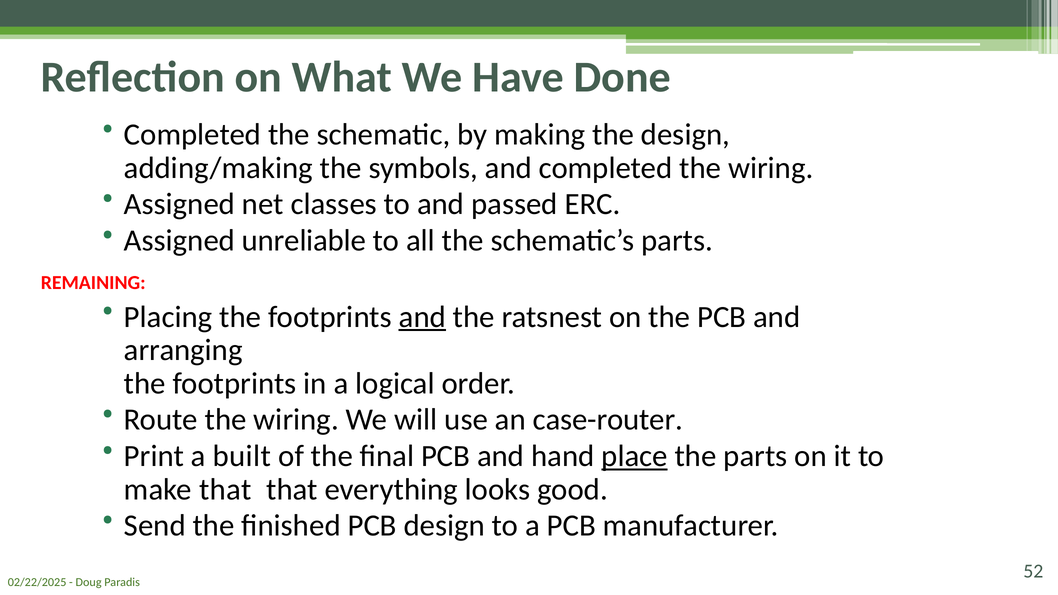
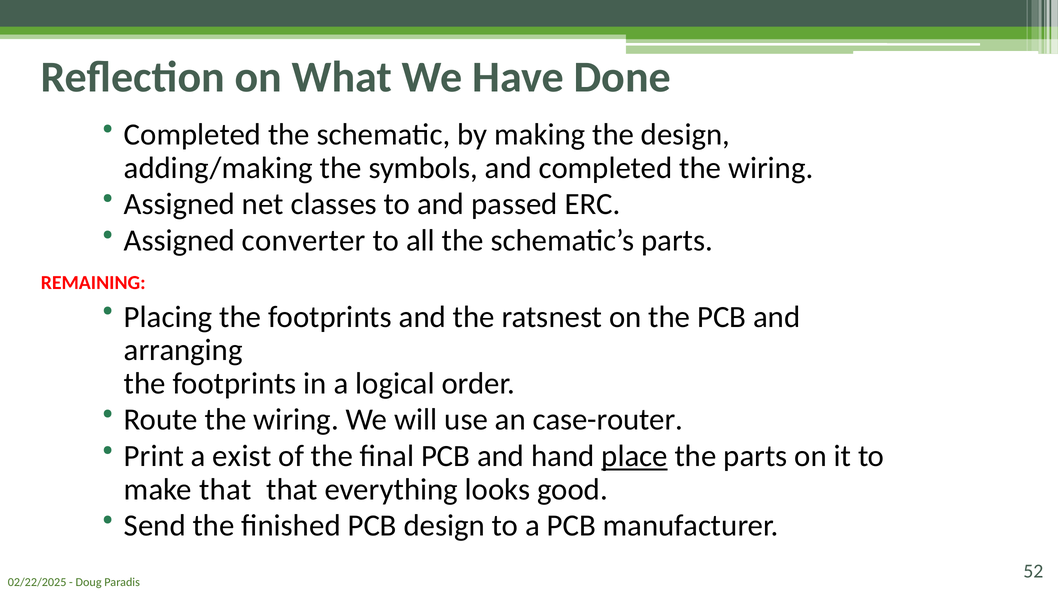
unreliable: unreliable -> converter
and at (422, 317) underline: present -> none
built: built -> exist
